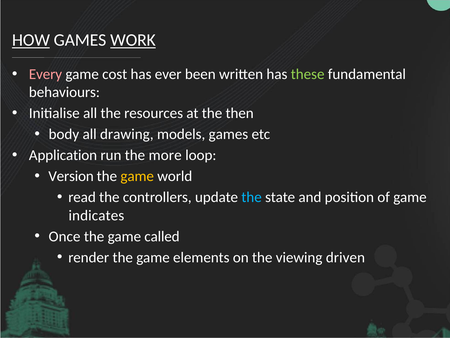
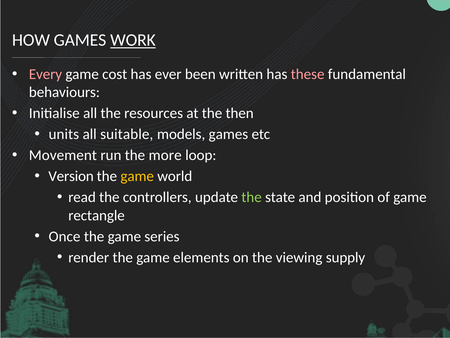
HOW underline: present -> none
these colour: light green -> pink
body: body -> units
drawing: drawing -> suitable
Application: Application -> Movement
the at (252, 197) colour: light blue -> light green
indicates: indicates -> rectangle
called: called -> series
driven: driven -> supply
